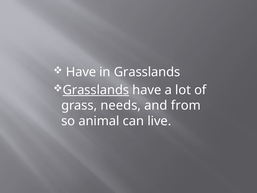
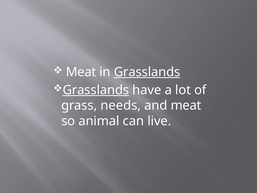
Have at (81, 72): Have -> Meat
Grasslands at (147, 72) underline: none -> present
and from: from -> meat
